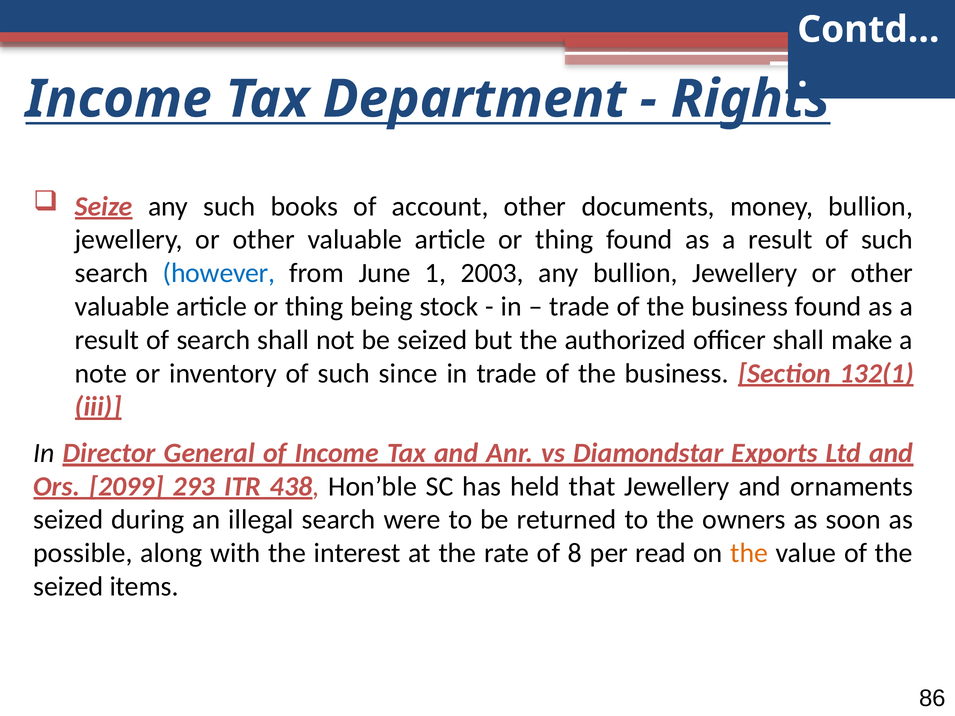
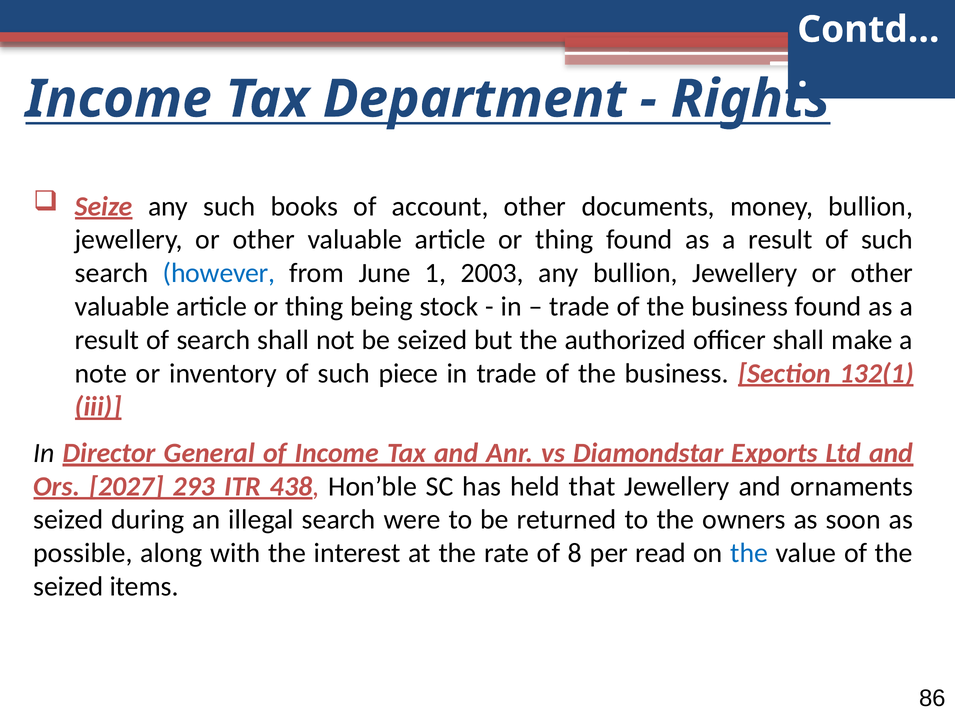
since: since -> piece
2099: 2099 -> 2027
the at (749, 553) colour: orange -> blue
